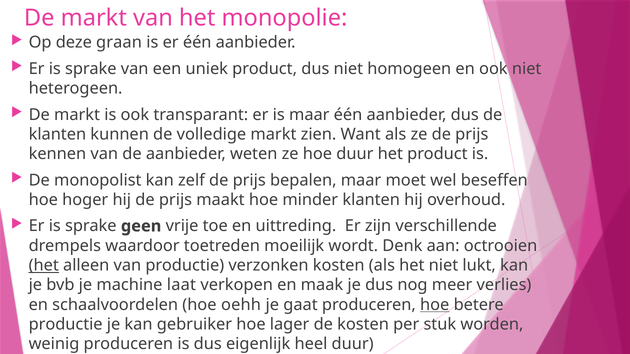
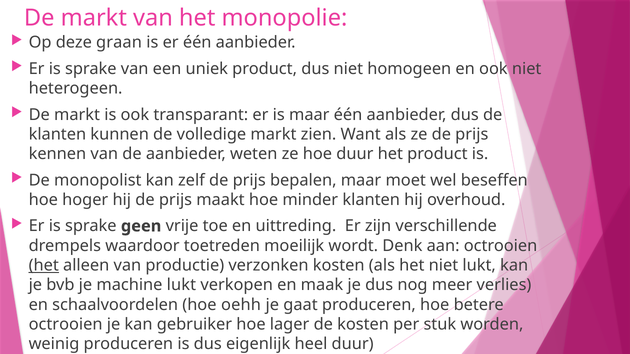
machine laat: laat -> lukt
hoe at (435, 305) underline: present -> none
productie at (66, 325): productie -> octrooien
